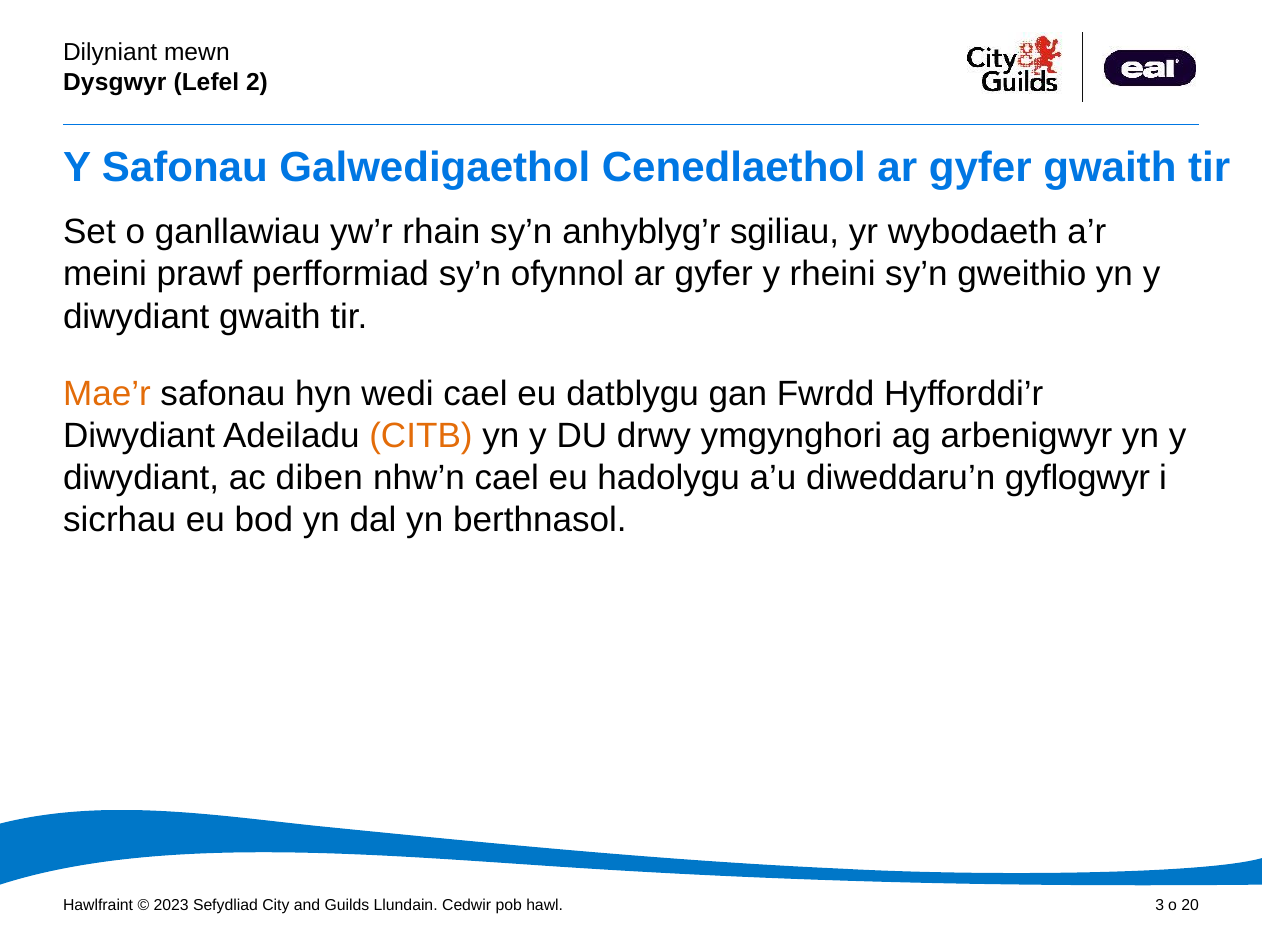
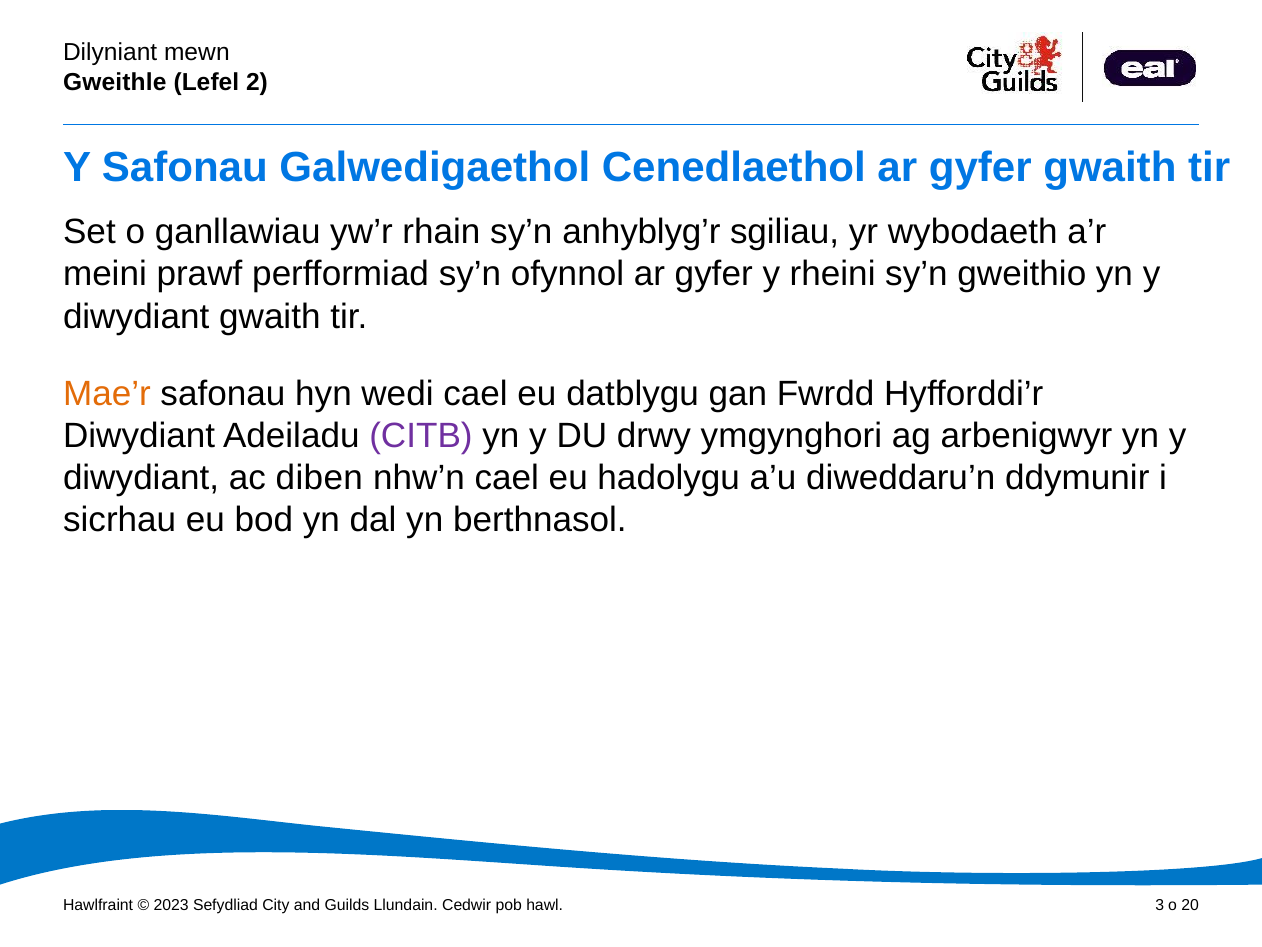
Dysgwyr: Dysgwyr -> Gweithle
CITB colour: orange -> purple
gyflogwyr: gyflogwyr -> ddymunir
